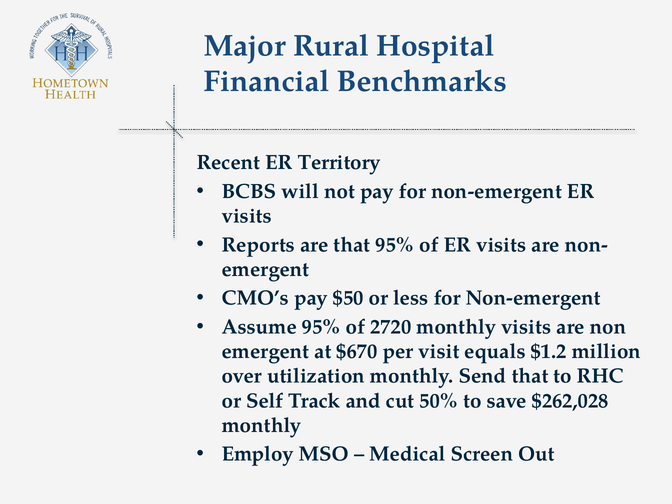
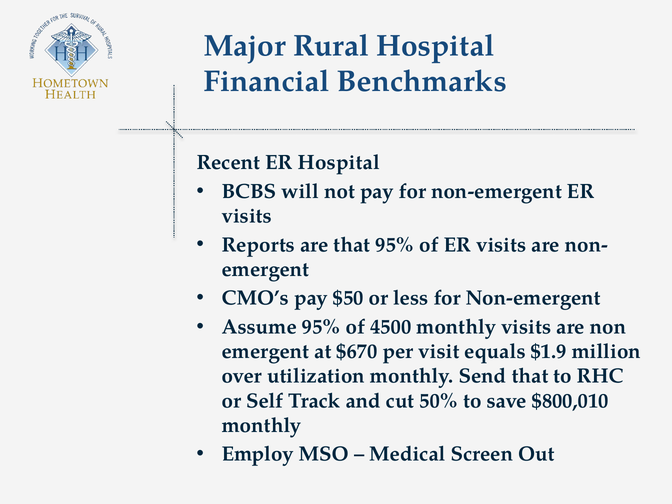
ER Territory: Territory -> Hospital
2720: 2720 -> 4500
$1.2: $1.2 -> $1.9
$262,028: $262,028 -> $800,010
